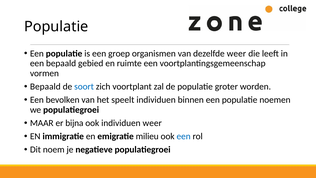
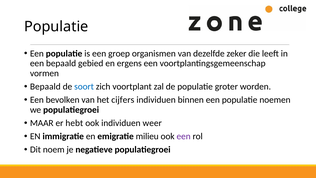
dezelfde weer: weer -> zeker
ruimte: ruimte -> ergens
speelt: speelt -> cijfers
bijna: bijna -> hebt
een at (184, 136) colour: blue -> purple
